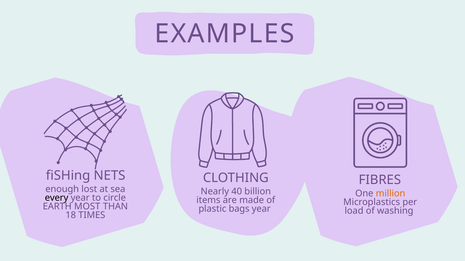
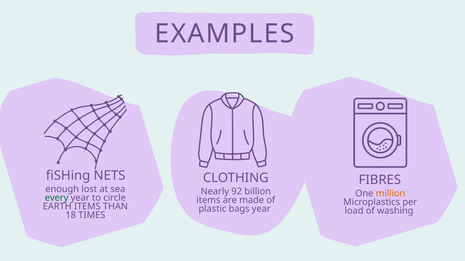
40: 40 -> 92
every colour: black -> green
EARTH MOST: MOST -> ITEMS
